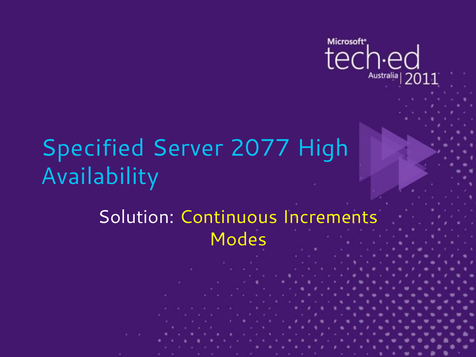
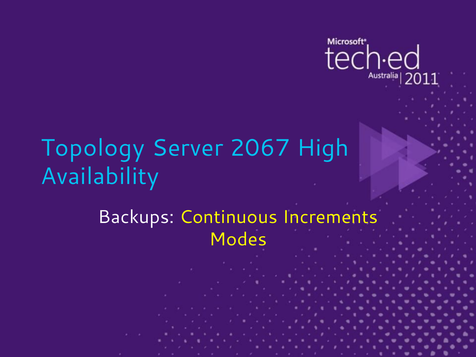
Specified: Specified -> Topology
2077: 2077 -> 2067
Solution: Solution -> Backups
